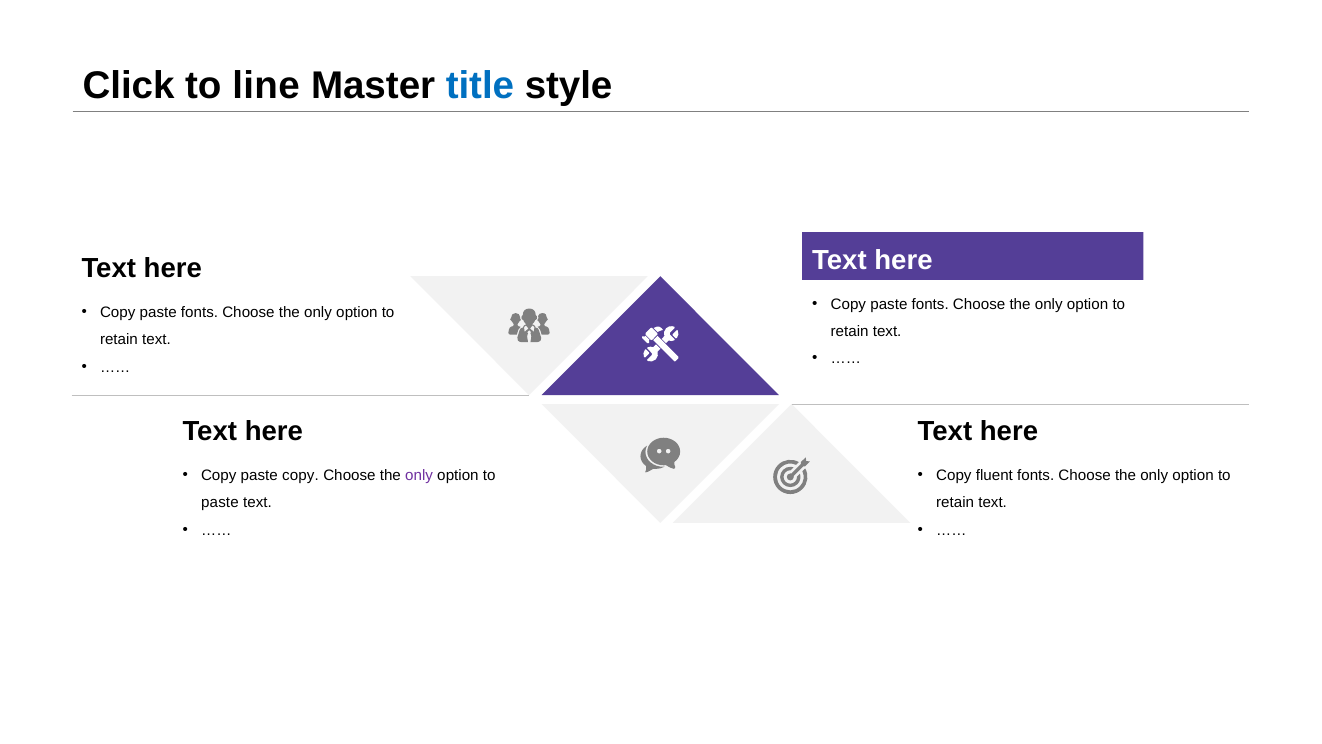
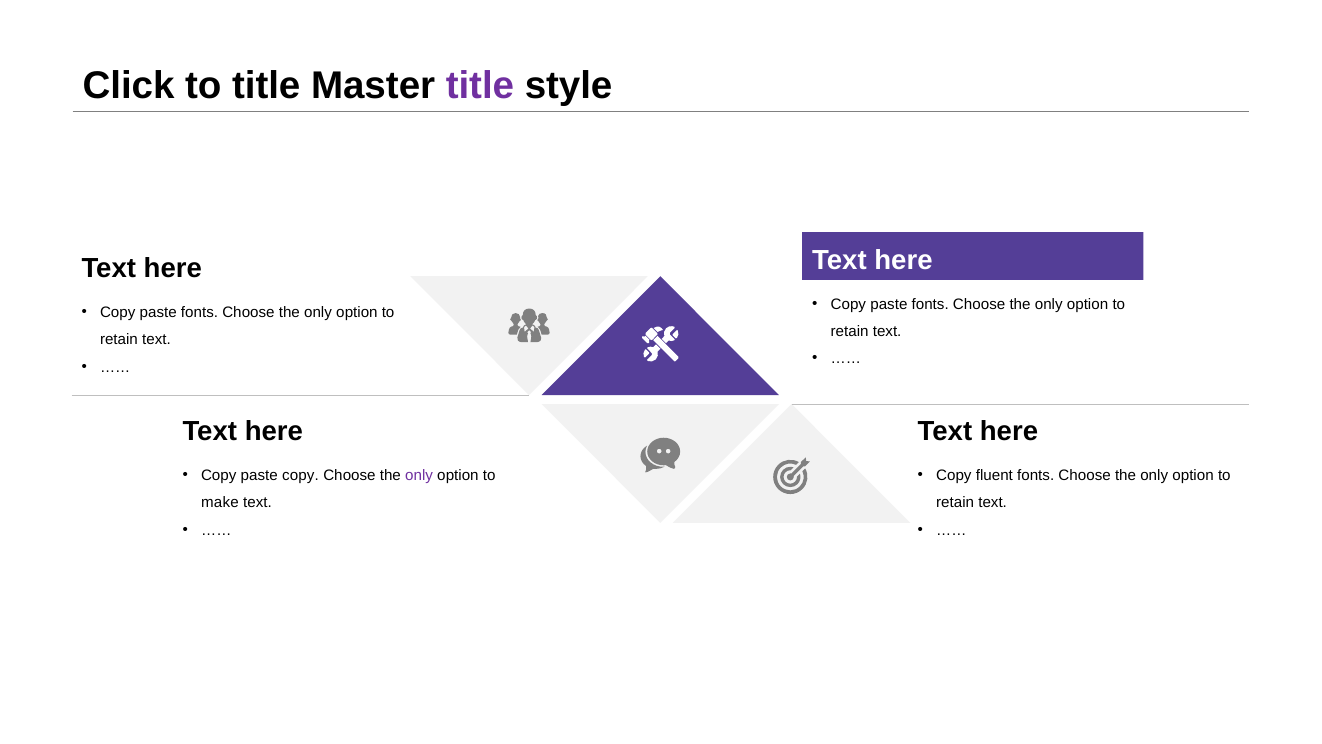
to line: line -> title
title at (480, 85) colour: blue -> purple
paste at (220, 503): paste -> make
